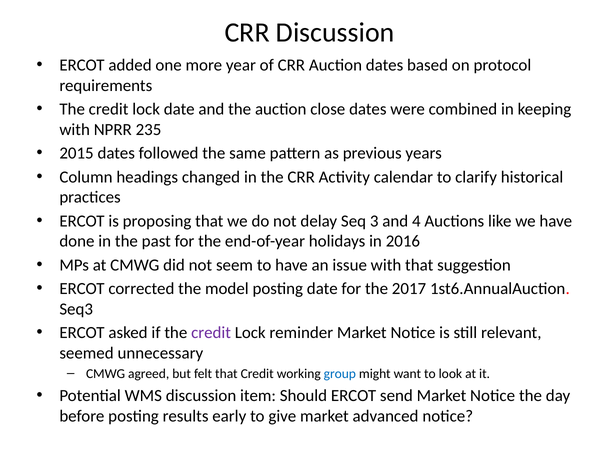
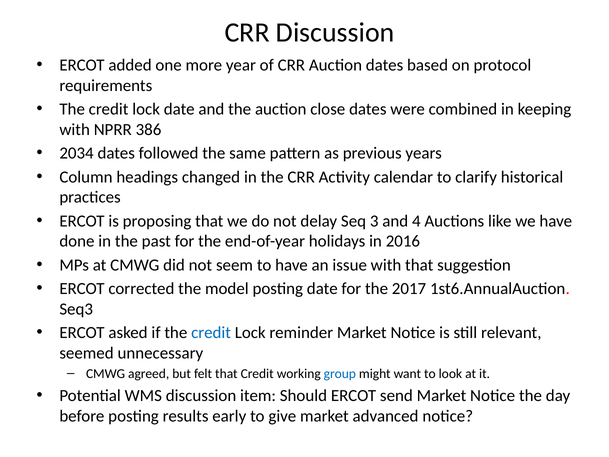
235: 235 -> 386
2015: 2015 -> 2034
credit at (211, 333) colour: purple -> blue
